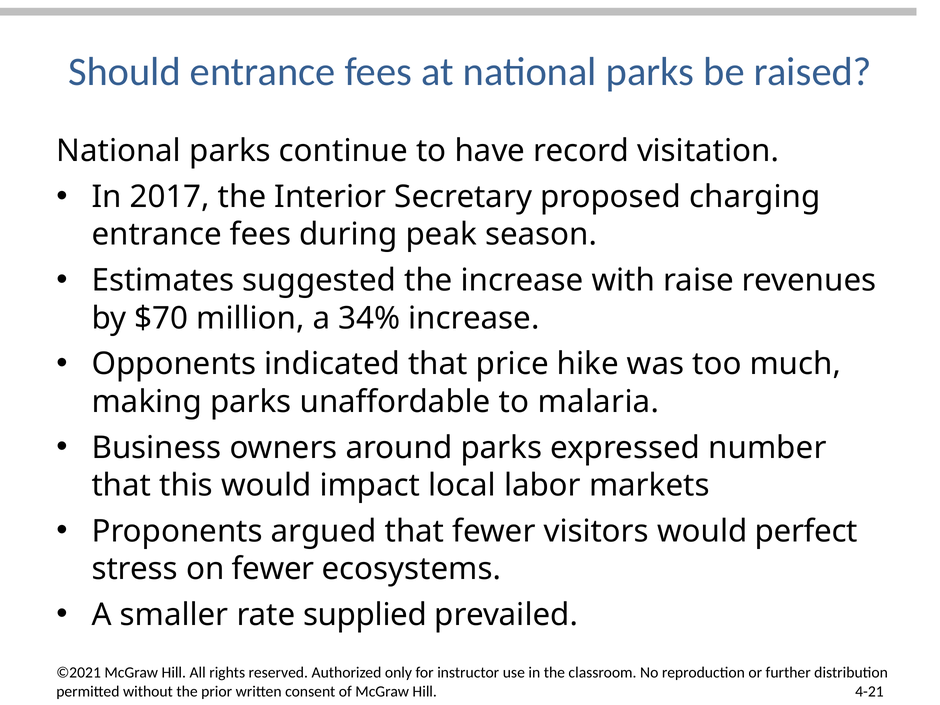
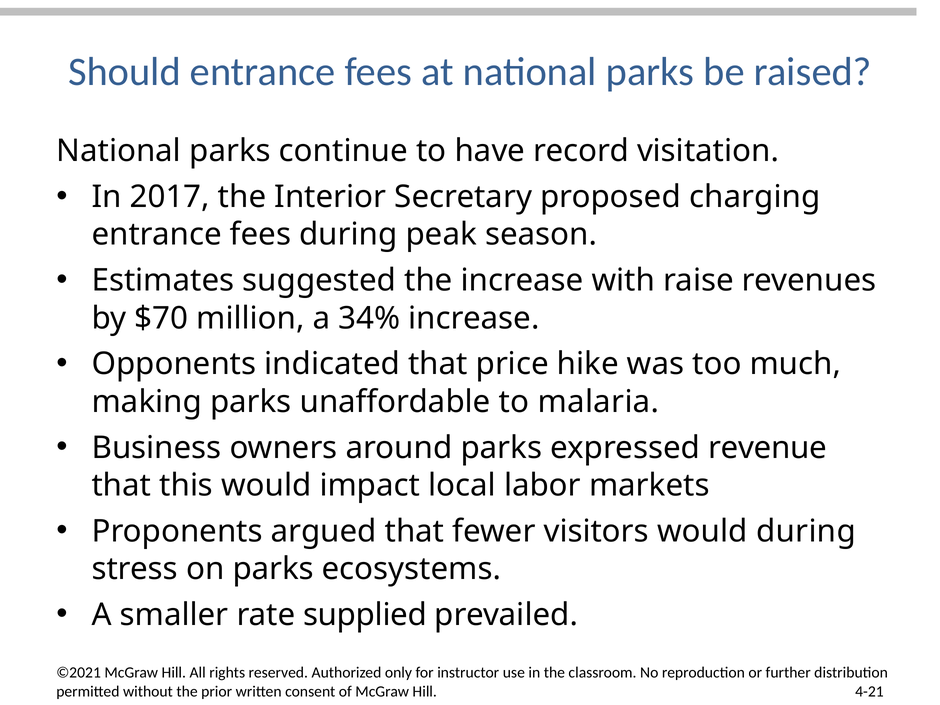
number: number -> revenue
would perfect: perfect -> during
on fewer: fewer -> parks
